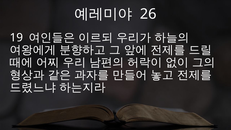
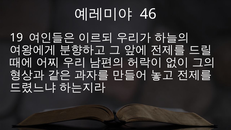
26: 26 -> 46
